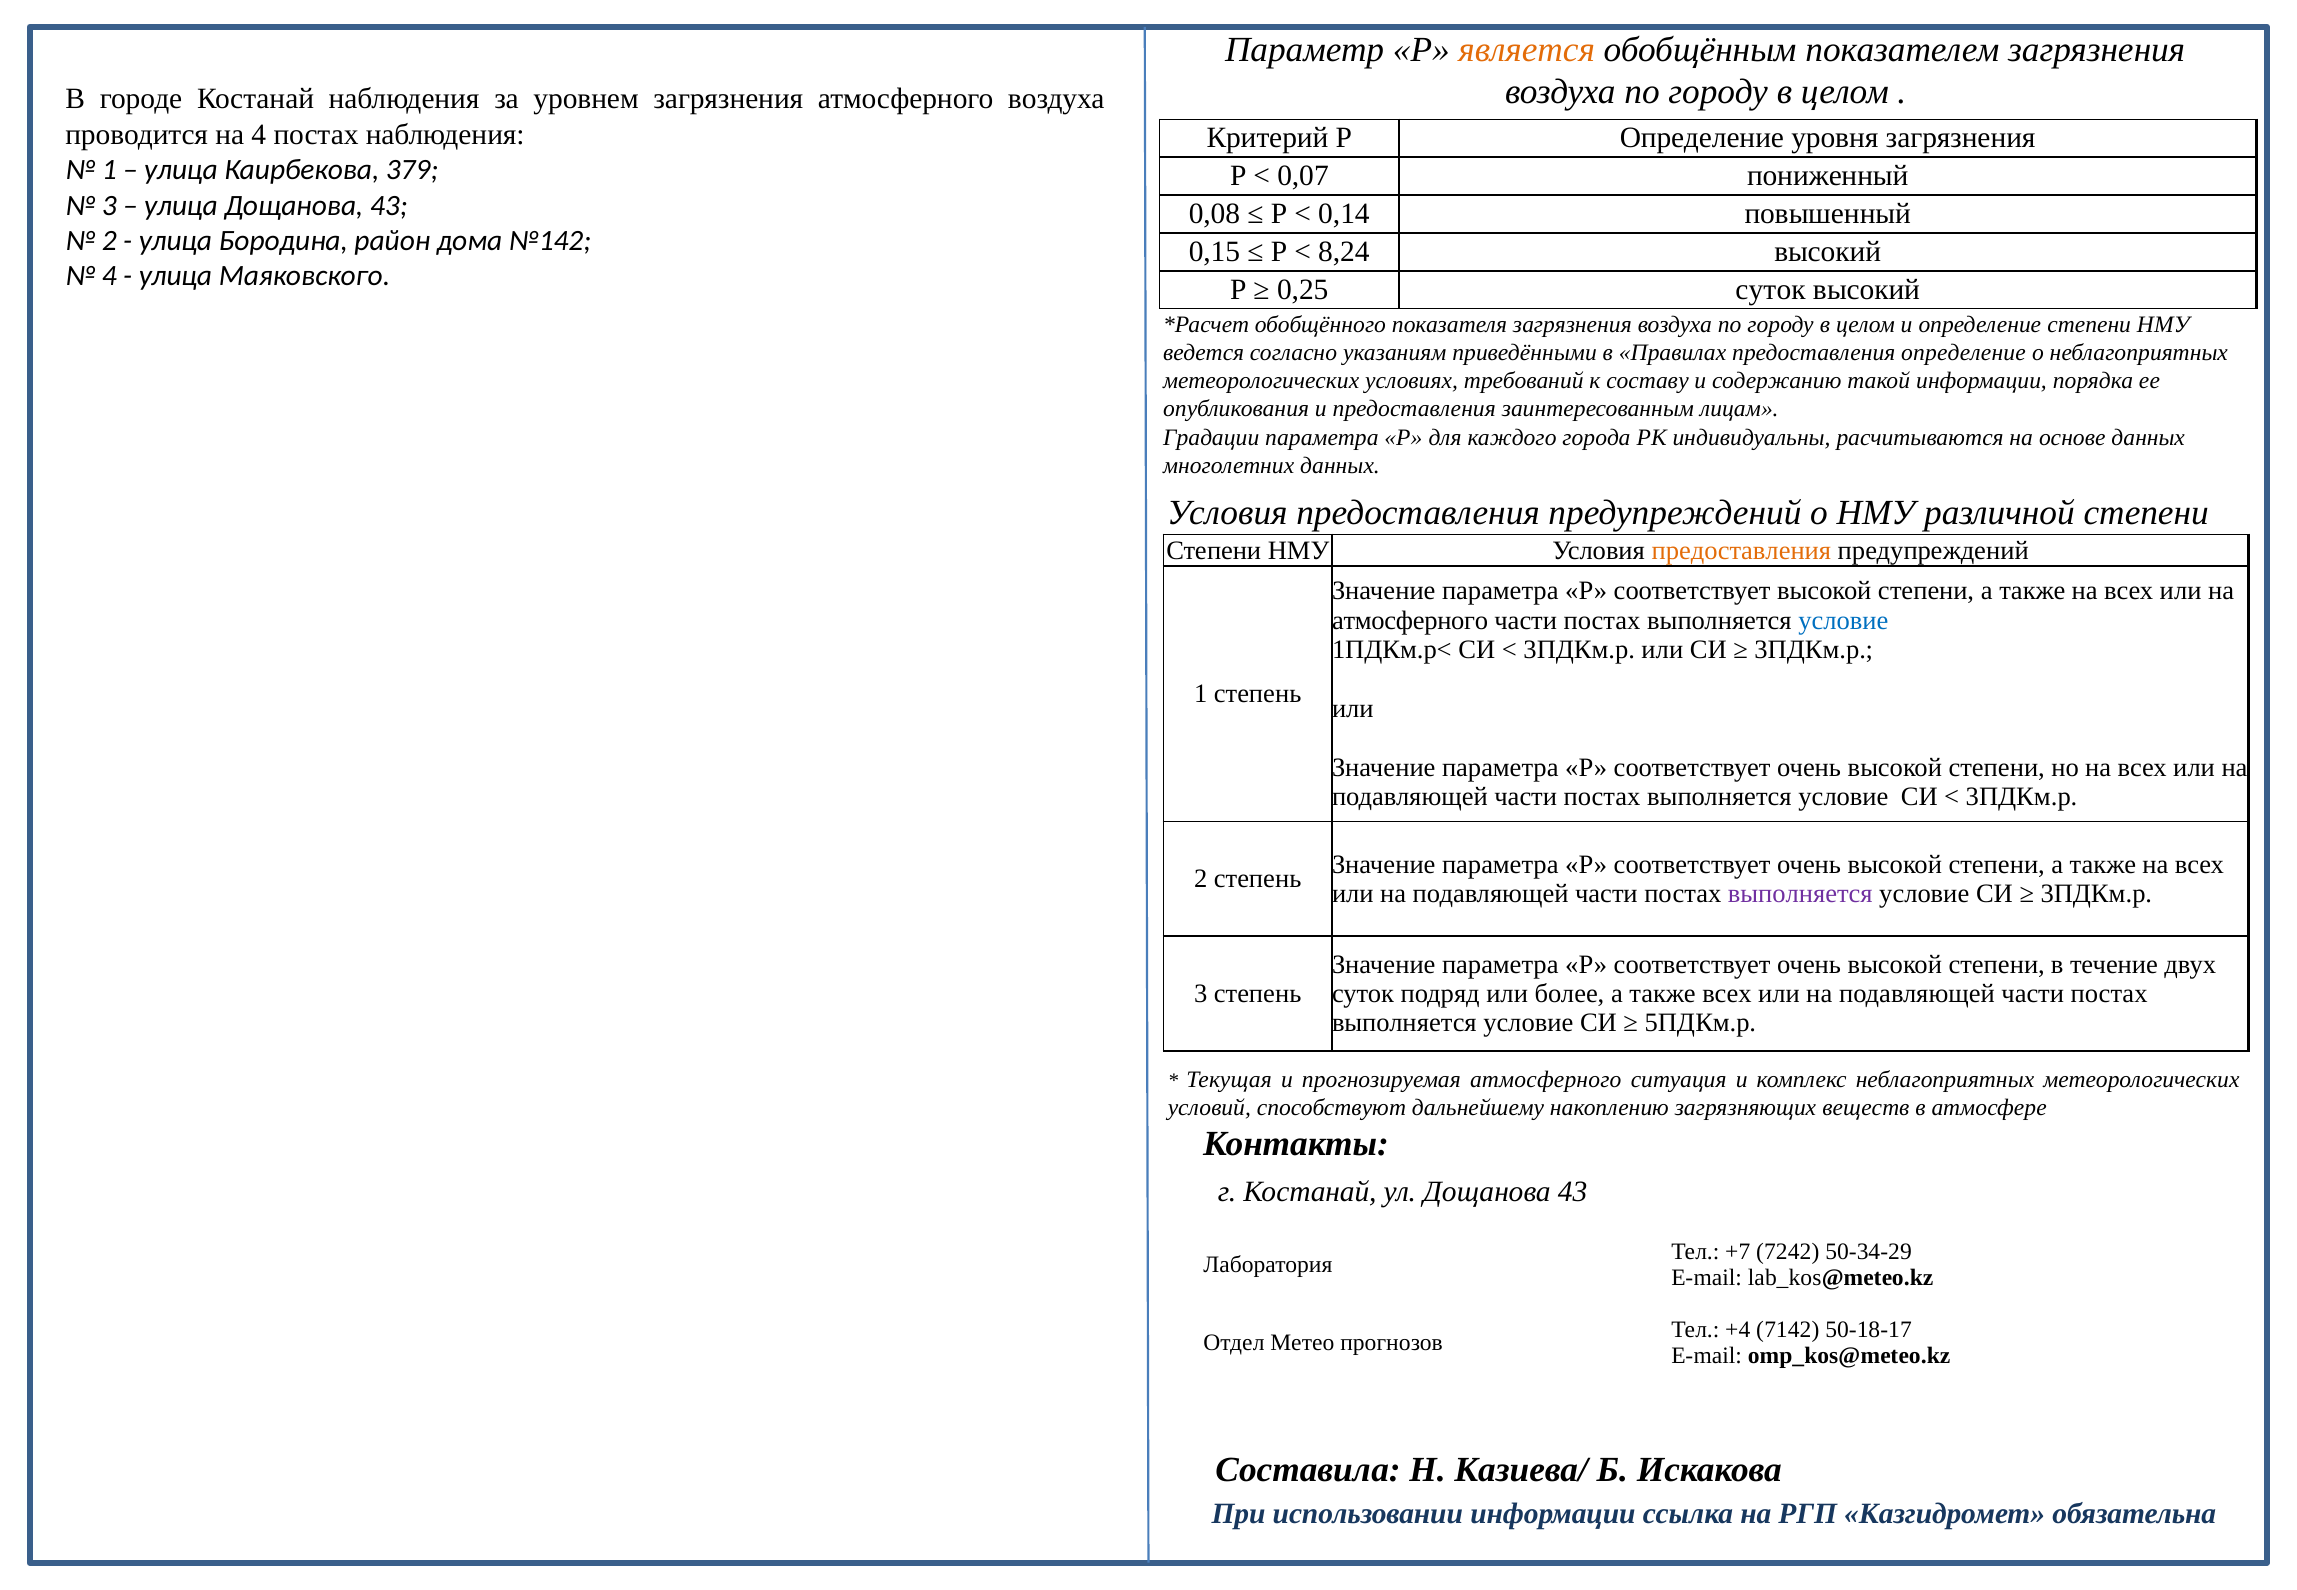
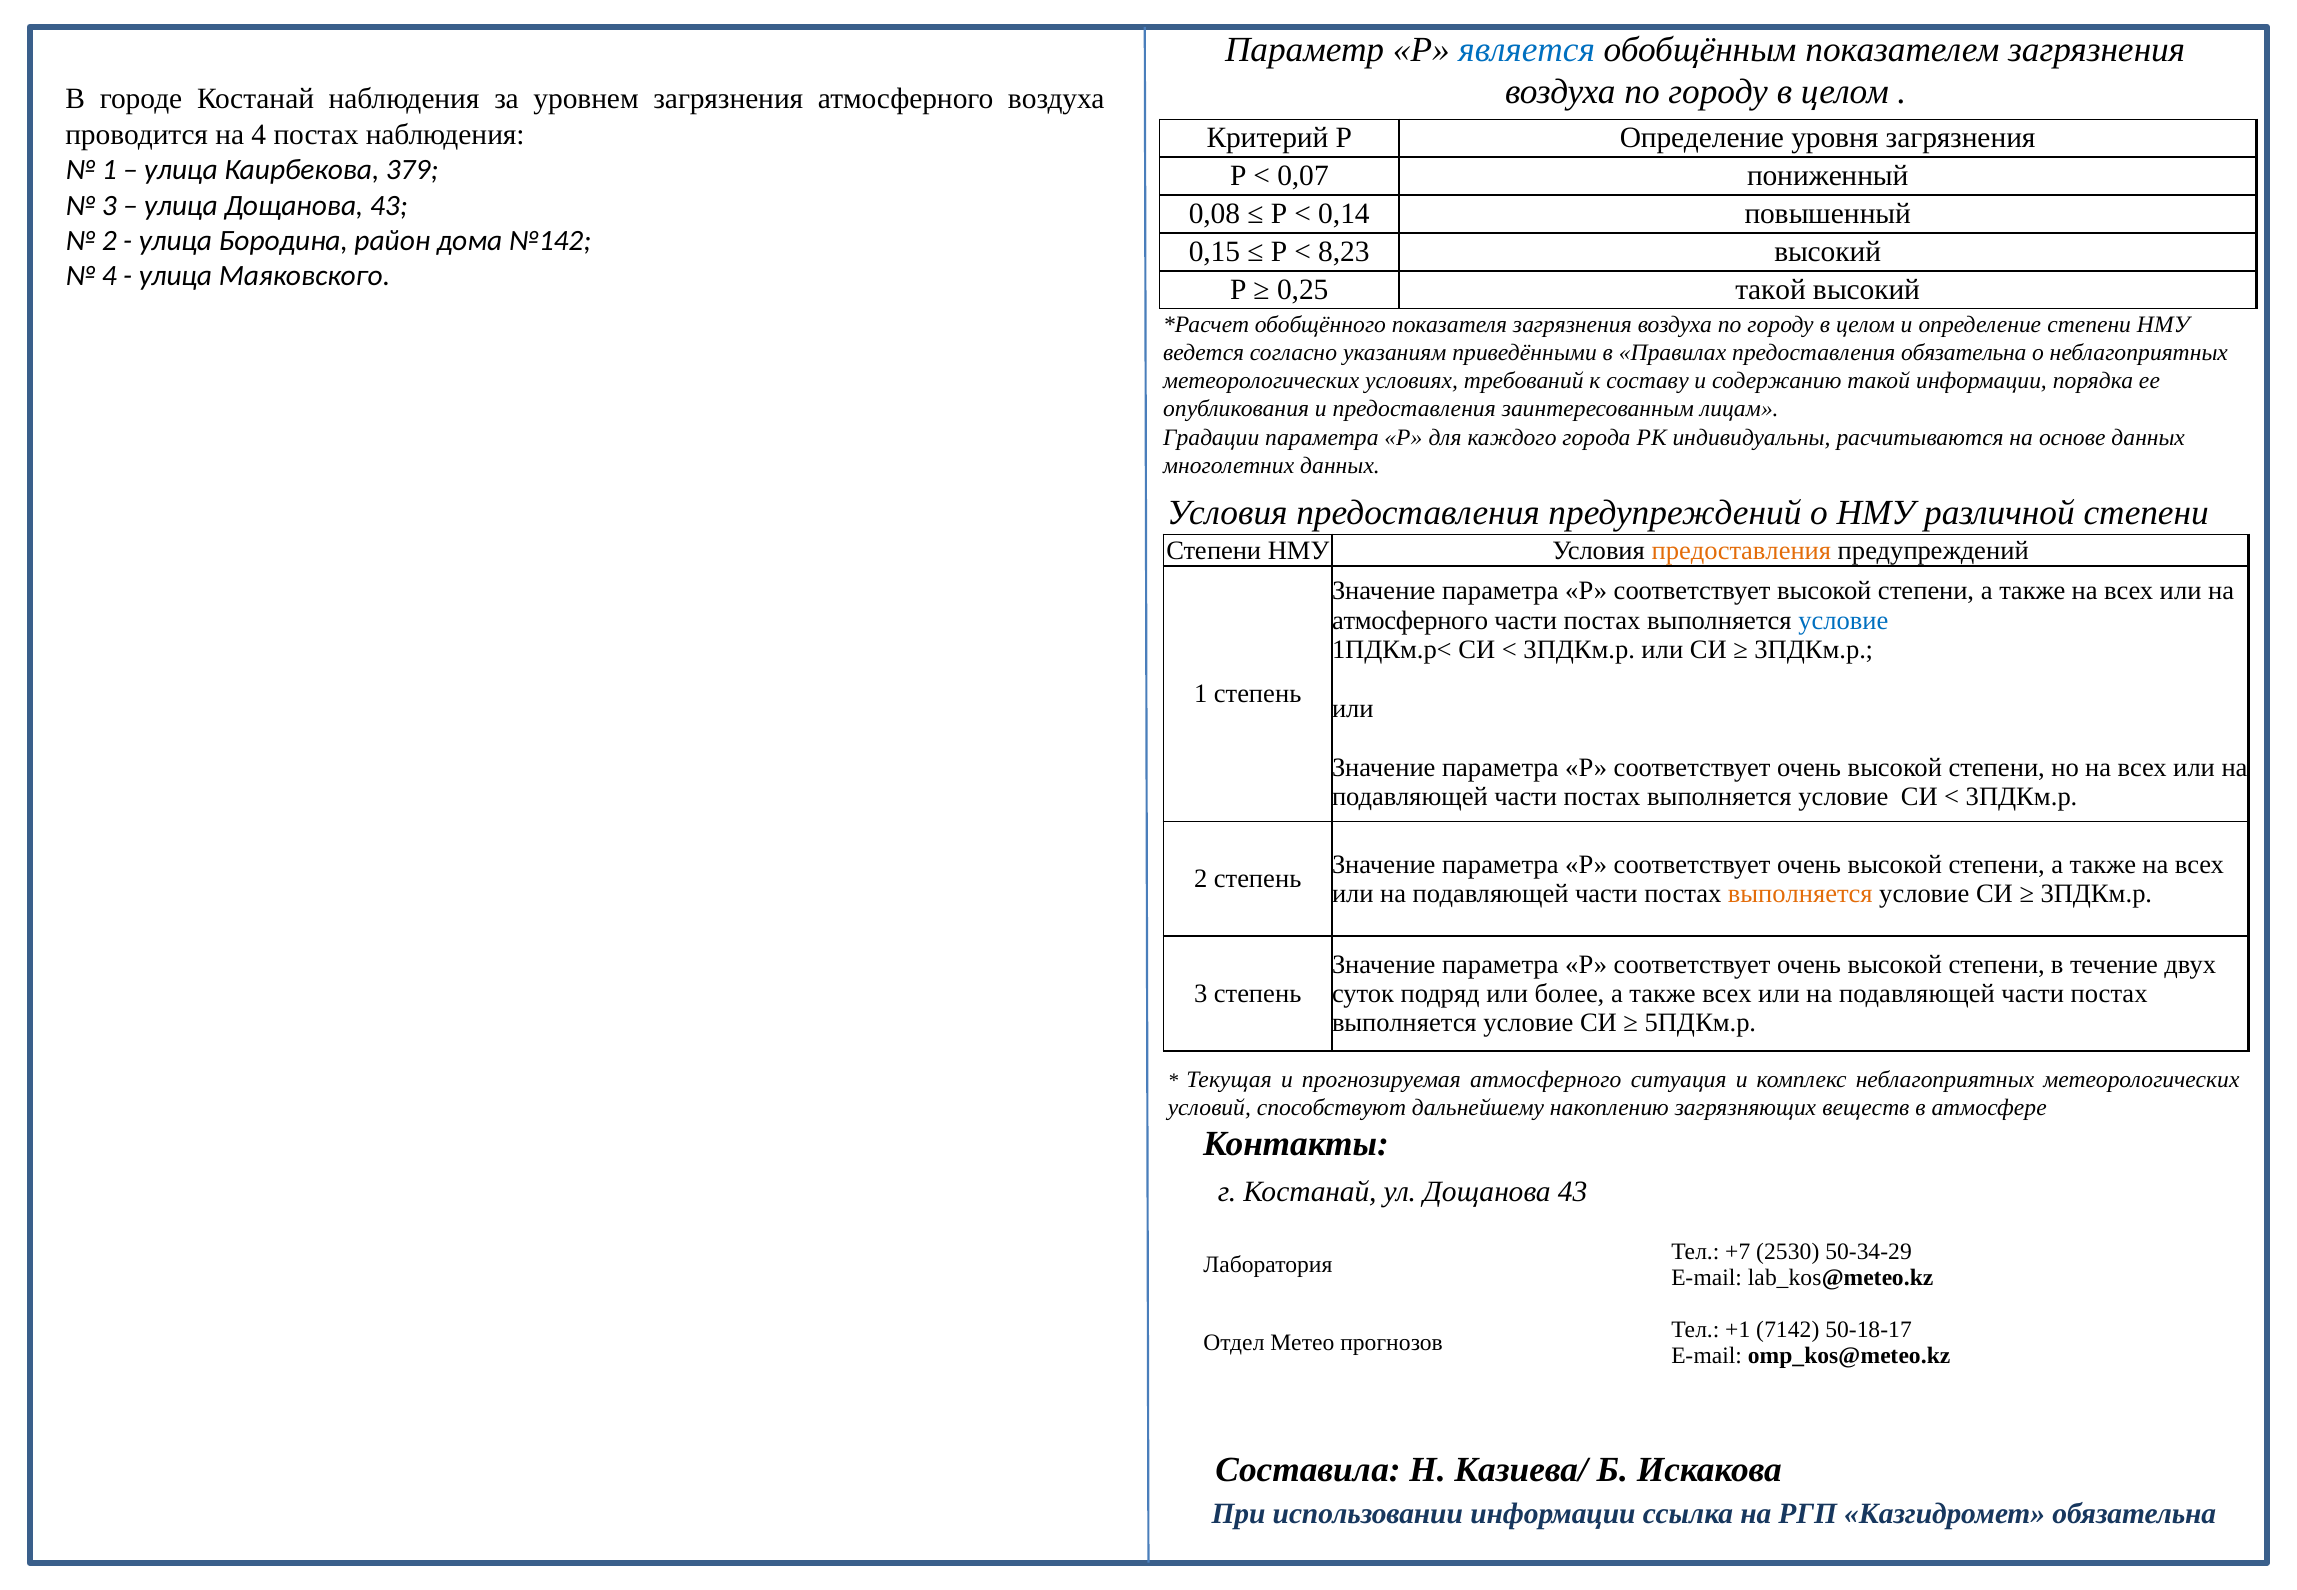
является colour: orange -> blue
8,24: 8,24 -> 8,23
0,25 суток: суток -> такой
предоставления определение: определение -> обязательна
выполняется at (1800, 894) colour: purple -> orange
7242: 7242 -> 2530
+4: +4 -> +1
